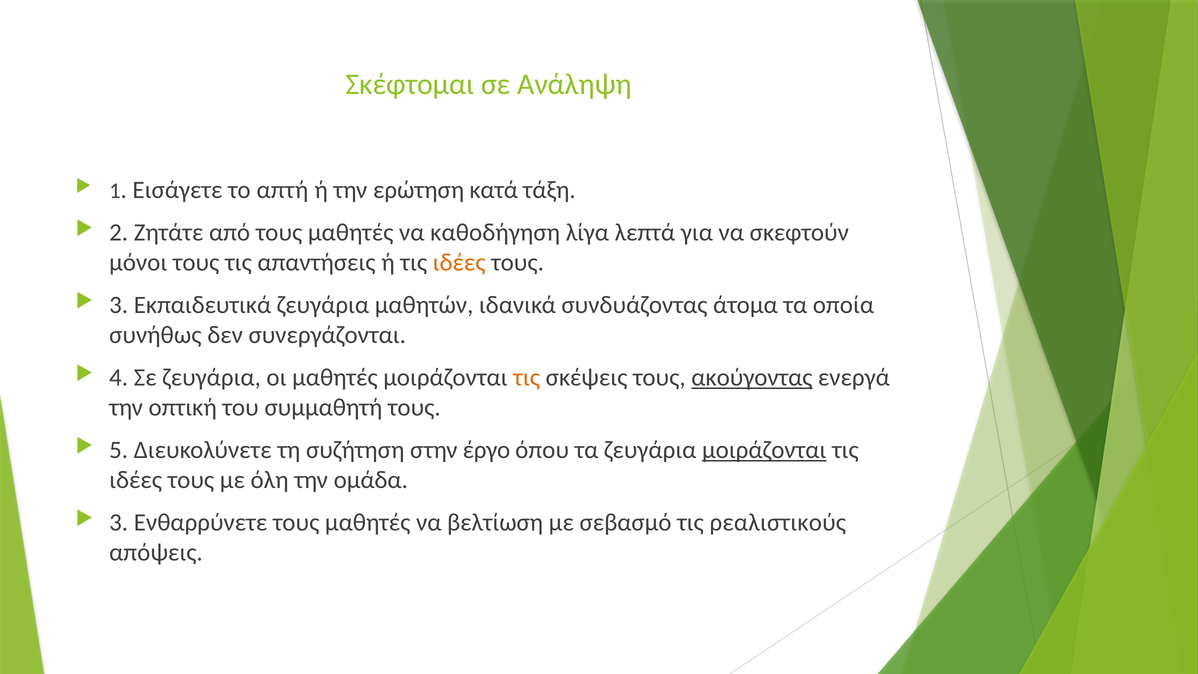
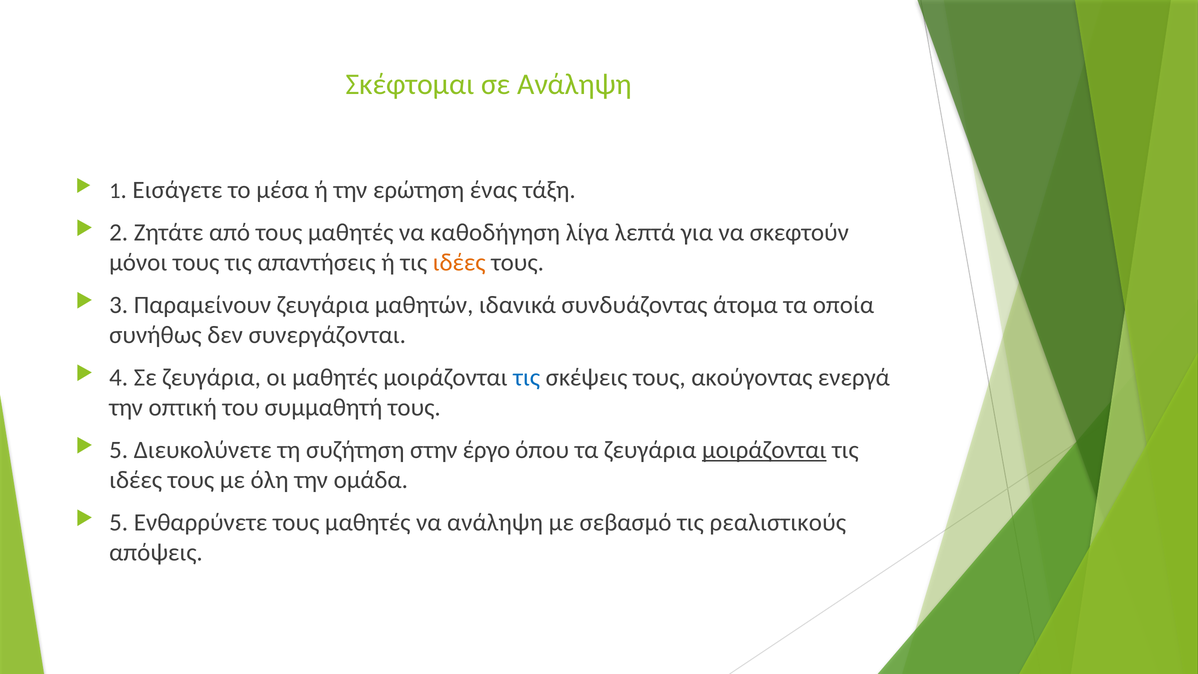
απτή: απτή -> μέσα
κατά: κατά -> ένας
Εκπαιδευτικά: Εκπαιδευτικά -> Παραμείνουν
τις at (527, 377) colour: orange -> blue
ακούγοντας underline: present -> none
3 at (119, 522): 3 -> 5
να βελτίωση: βελτίωση -> ανάληψη
